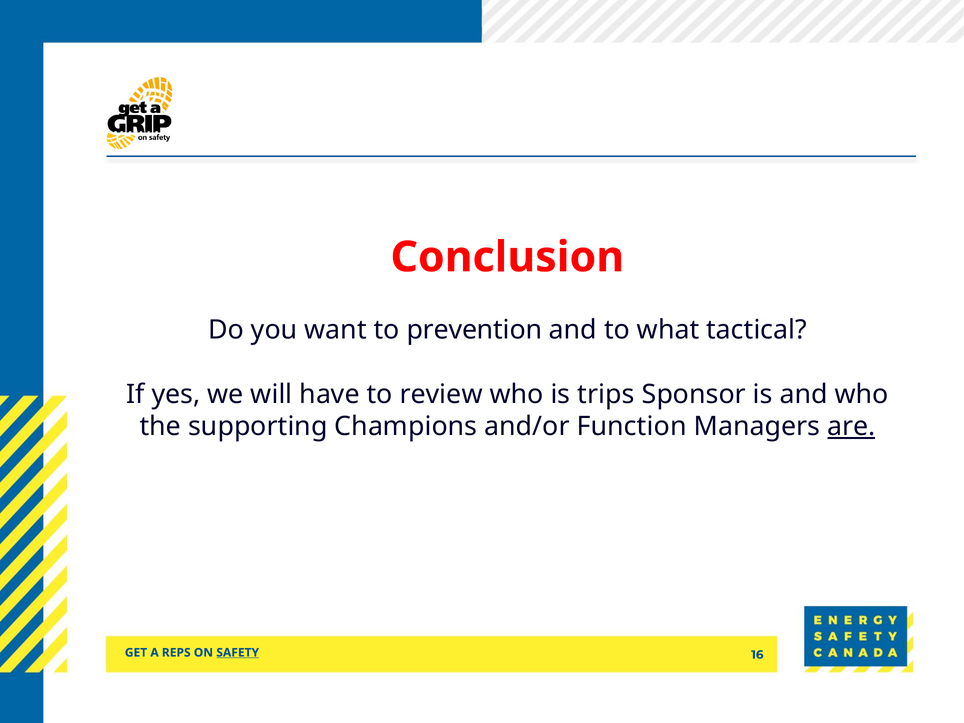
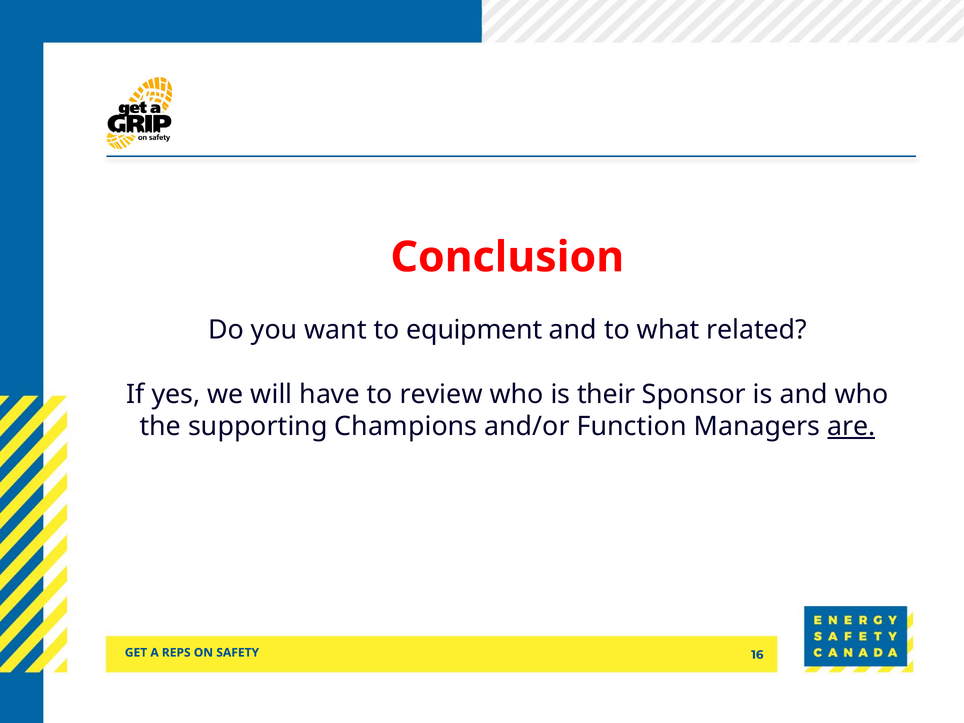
prevention: prevention -> equipment
tactical: tactical -> related
trips: trips -> their
SAFETY underline: present -> none
